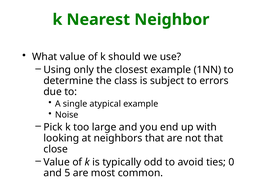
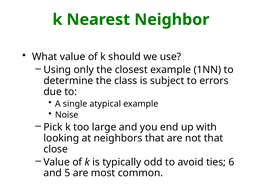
0: 0 -> 6
